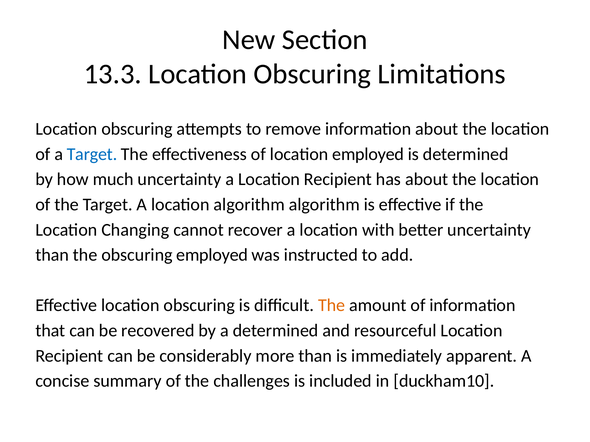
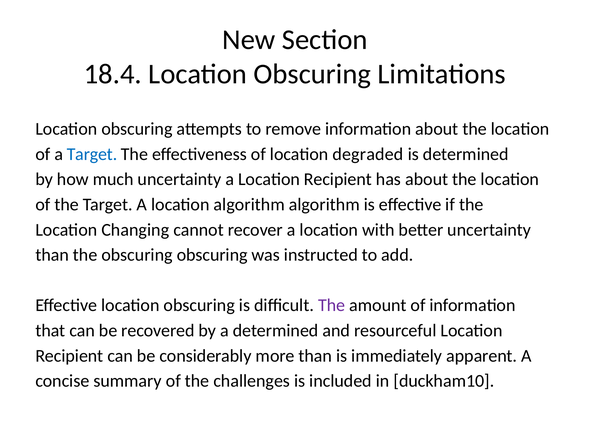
13.3: 13.3 -> 18.4
location employed: employed -> degraded
obscuring employed: employed -> obscuring
The at (332, 306) colour: orange -> purple
